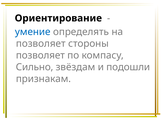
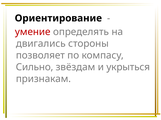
умение colour: blue -> red
позволяет at (41, 44): позволяет -> двигались
подошли: подошли -> укрыться
